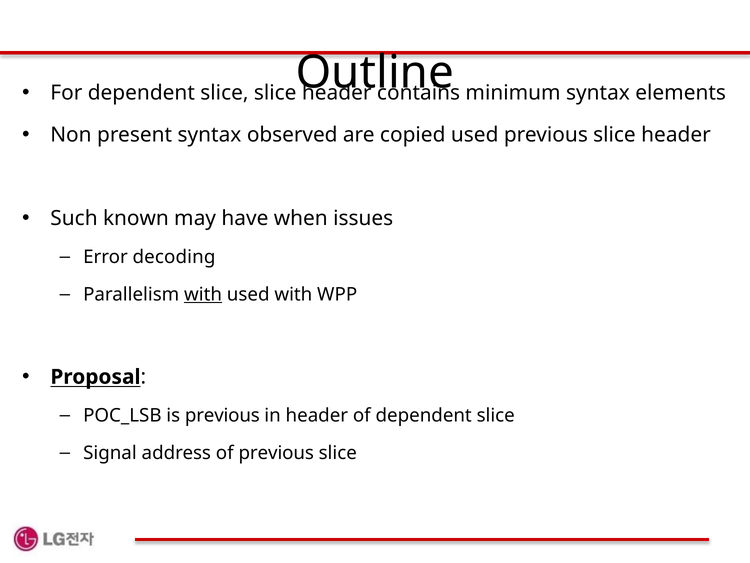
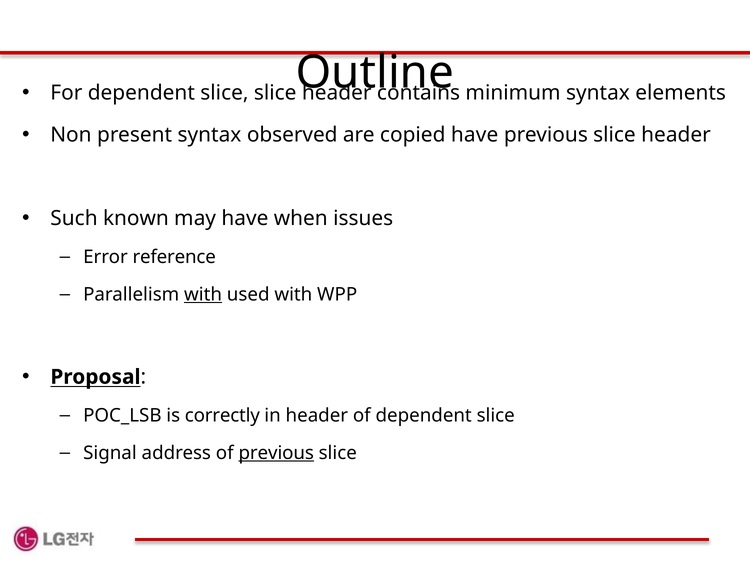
copied used: used -> have
decoding: decoding -> reference
is previous: previous -> correctly
previous at (276, 453) underline: none -> present
